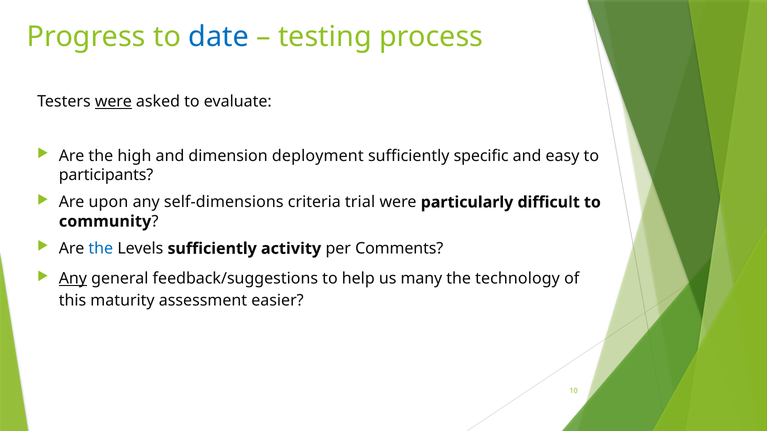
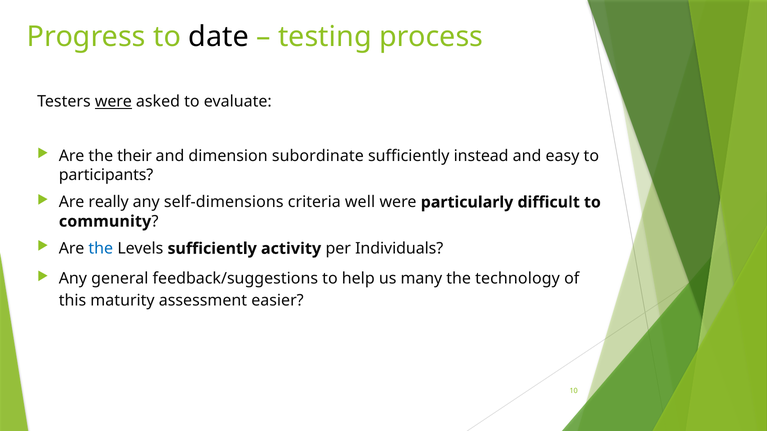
date colour: blue -> black
high: high -> their
deployment: deployment -> subordinate
specific: specific -> instead
upon: upon -> really
trial: trial -> well
Comments: Comments -> Individuals
Any at (73, 279) underline: present -> none
